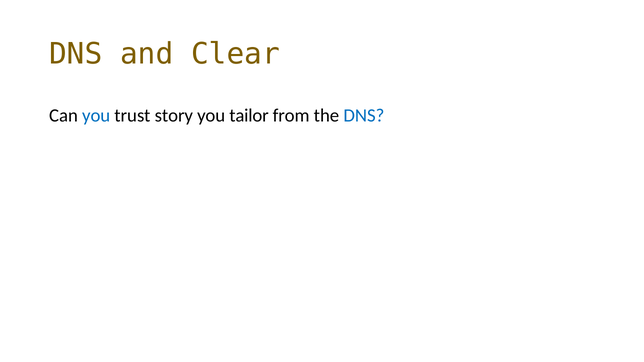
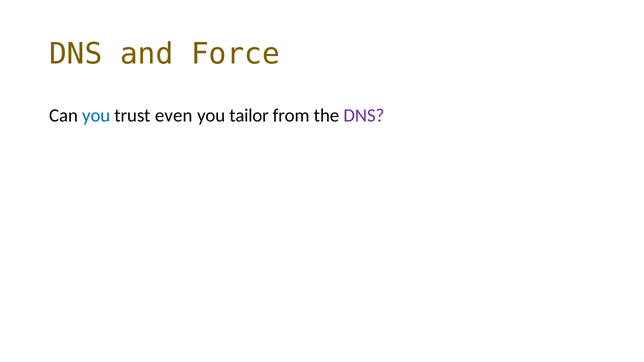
Clear: Clear -> Force
story: story -> even
DNS at (364, 116) colour: blue -> purple
